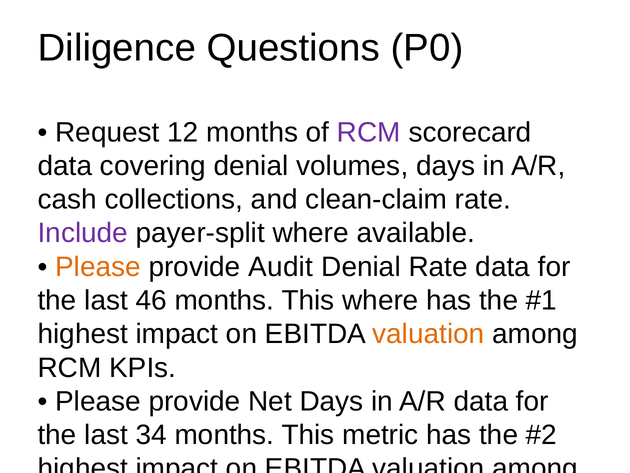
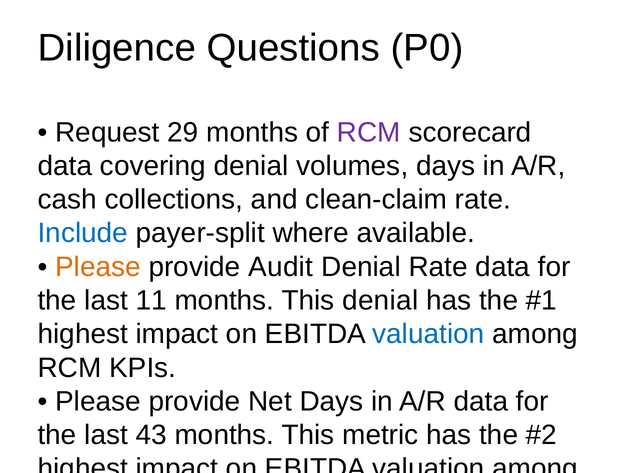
12: 12 -> 29
Include colour: purple -> blue
46: 46 -> 11
This where: where -> denial
valuation at (428, 334) colour: orange -> blue
34: 34 -> 43
